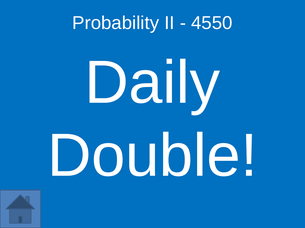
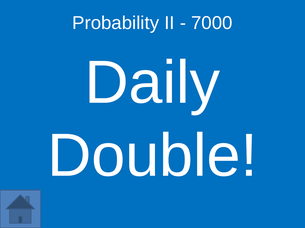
4550: 4550 -> 7000
